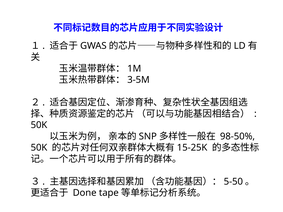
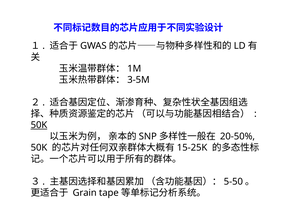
50K at (39, 125) underline: none -> present
98-50%: 98-50% -> 20-50%
Done: Done -> Grain
